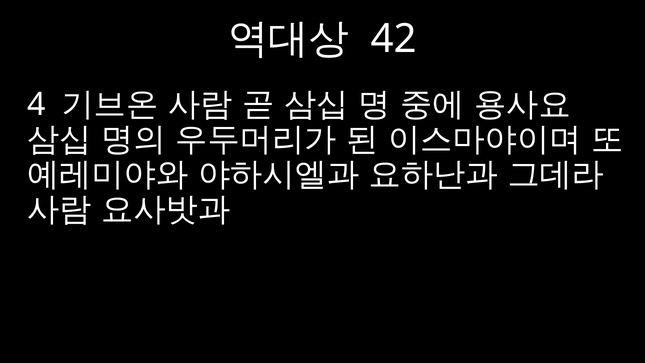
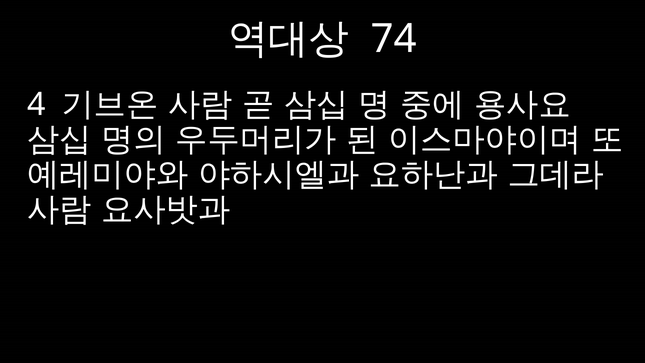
42: 42 -> 74
